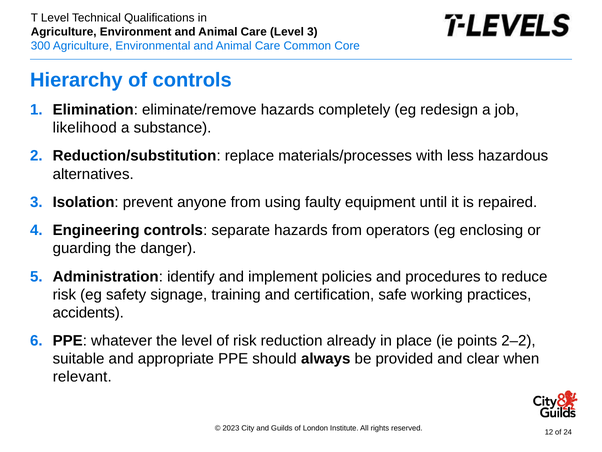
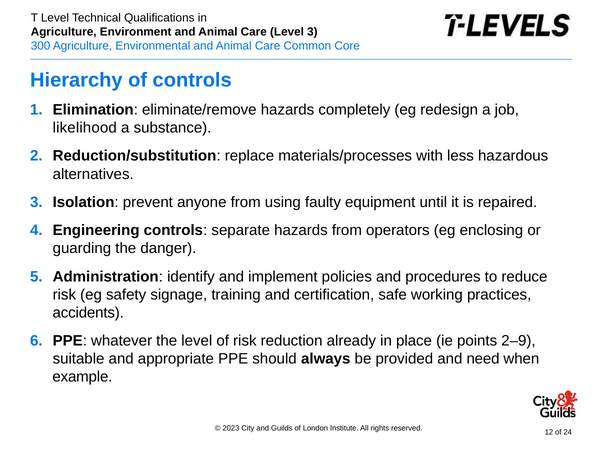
2–2: 2–2 -> 2–9
clear: clear -> need
relevant: relevant -> example
